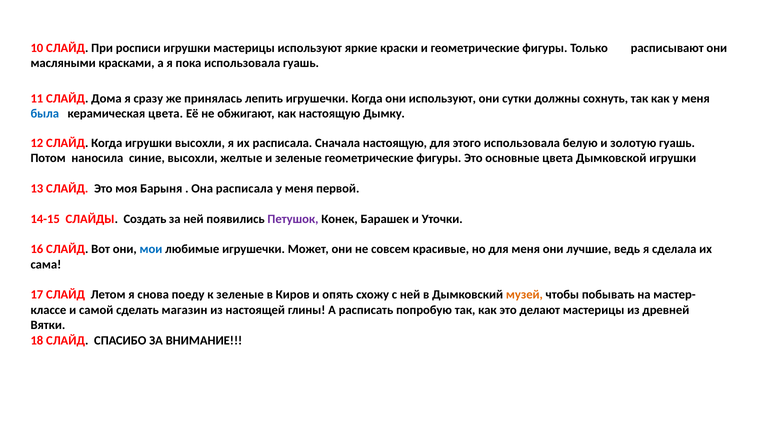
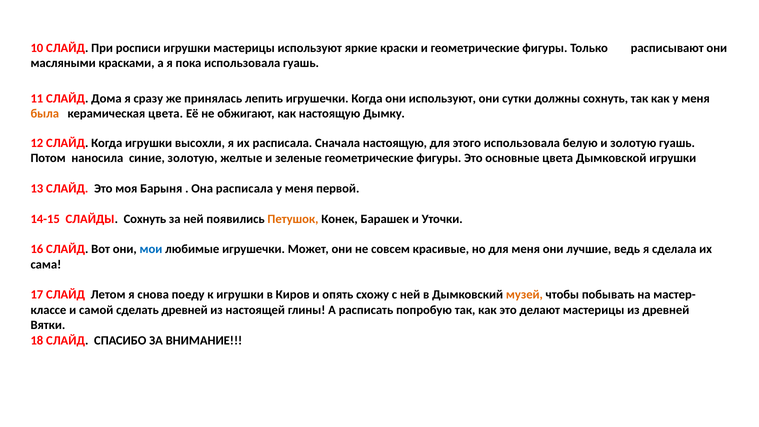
была colour: blue -> orange
синие высохли: высохли -> золотую
СЛАЙДЫ Создать: Создать -> Сохнуть
Петушок colour: purple -> orange
к зеленые: зеленые -> игрушки
сделать магазин: магазин -> древней
